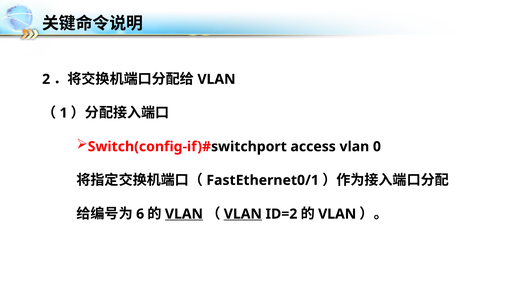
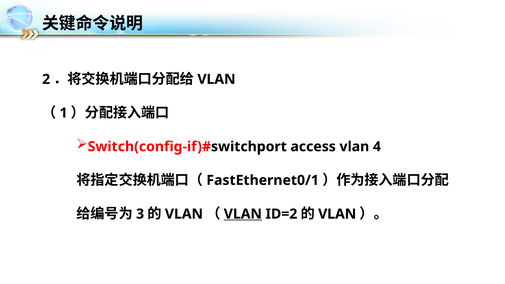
0: 0 -> 4
6: 6 -> 3
VLAN at (184, 214) underline: present -> none
